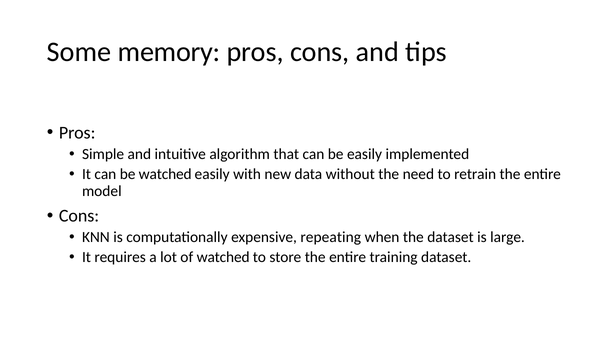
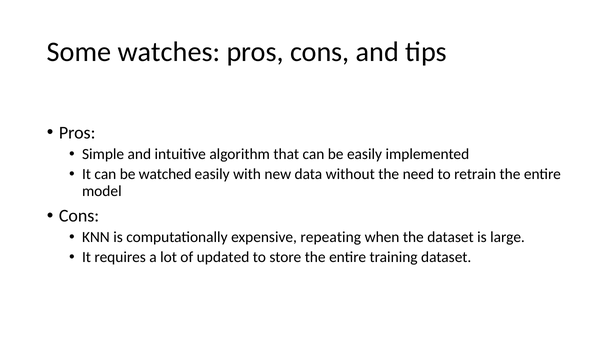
memory: memory -> watches
of watched: watched -> updated
